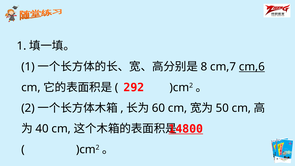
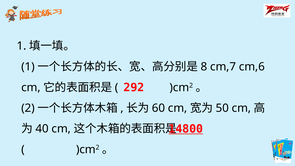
cm,6 underline: present -> none
